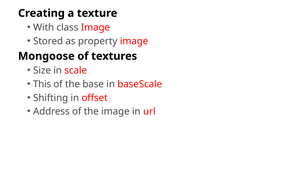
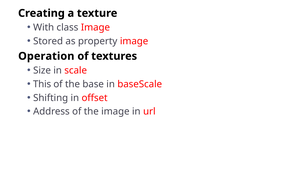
Mongoose: Mongoose -> Operation
